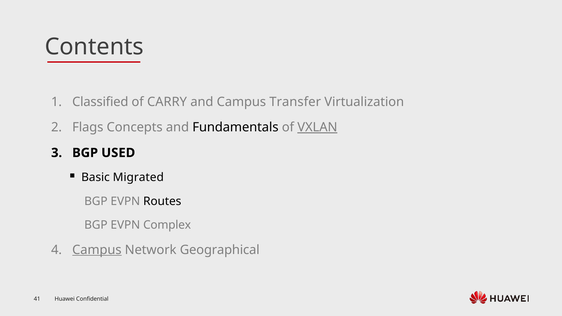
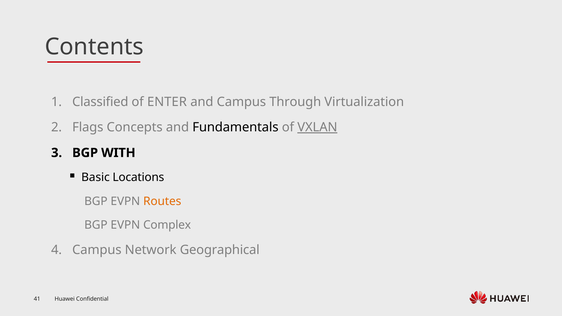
CARRY: CARRY -> ENTER
Transfer: Transfer -> Through
USED: USED -> WITH
Migrated: Migrated -> Locations
Routes colour: black -> orange
Campus at (97, 250) underline: present -> none
